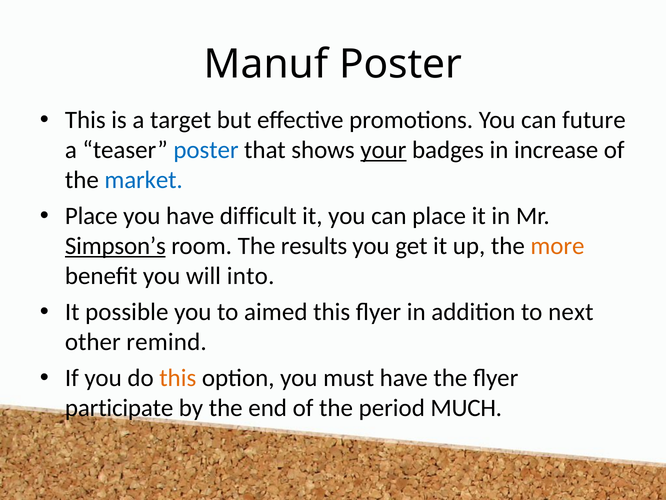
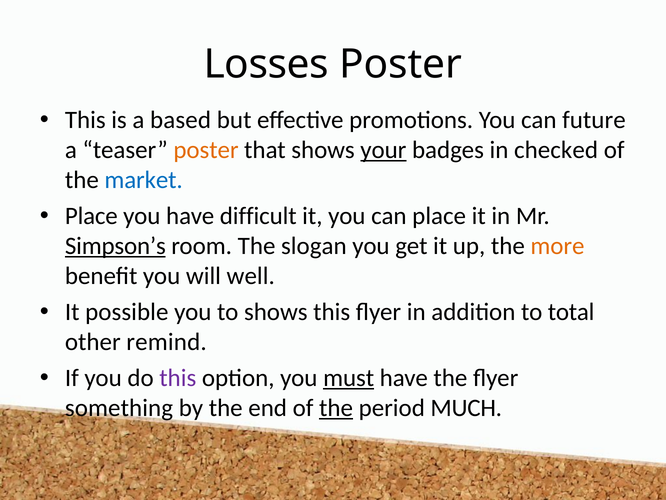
Manuf: Manuf -> Losses
target: target -> based
poster at (206, 150) colour: blue -> orange
increase: increase -> checked
results: results -> slogan
into: into -> well
to aimed: aimed -> shows
next: next -> total
this at (178, 378) colour: orange -> purple
must underline: none -> present
participate: participate -> something
the at (336, 408) underline: none -> present
